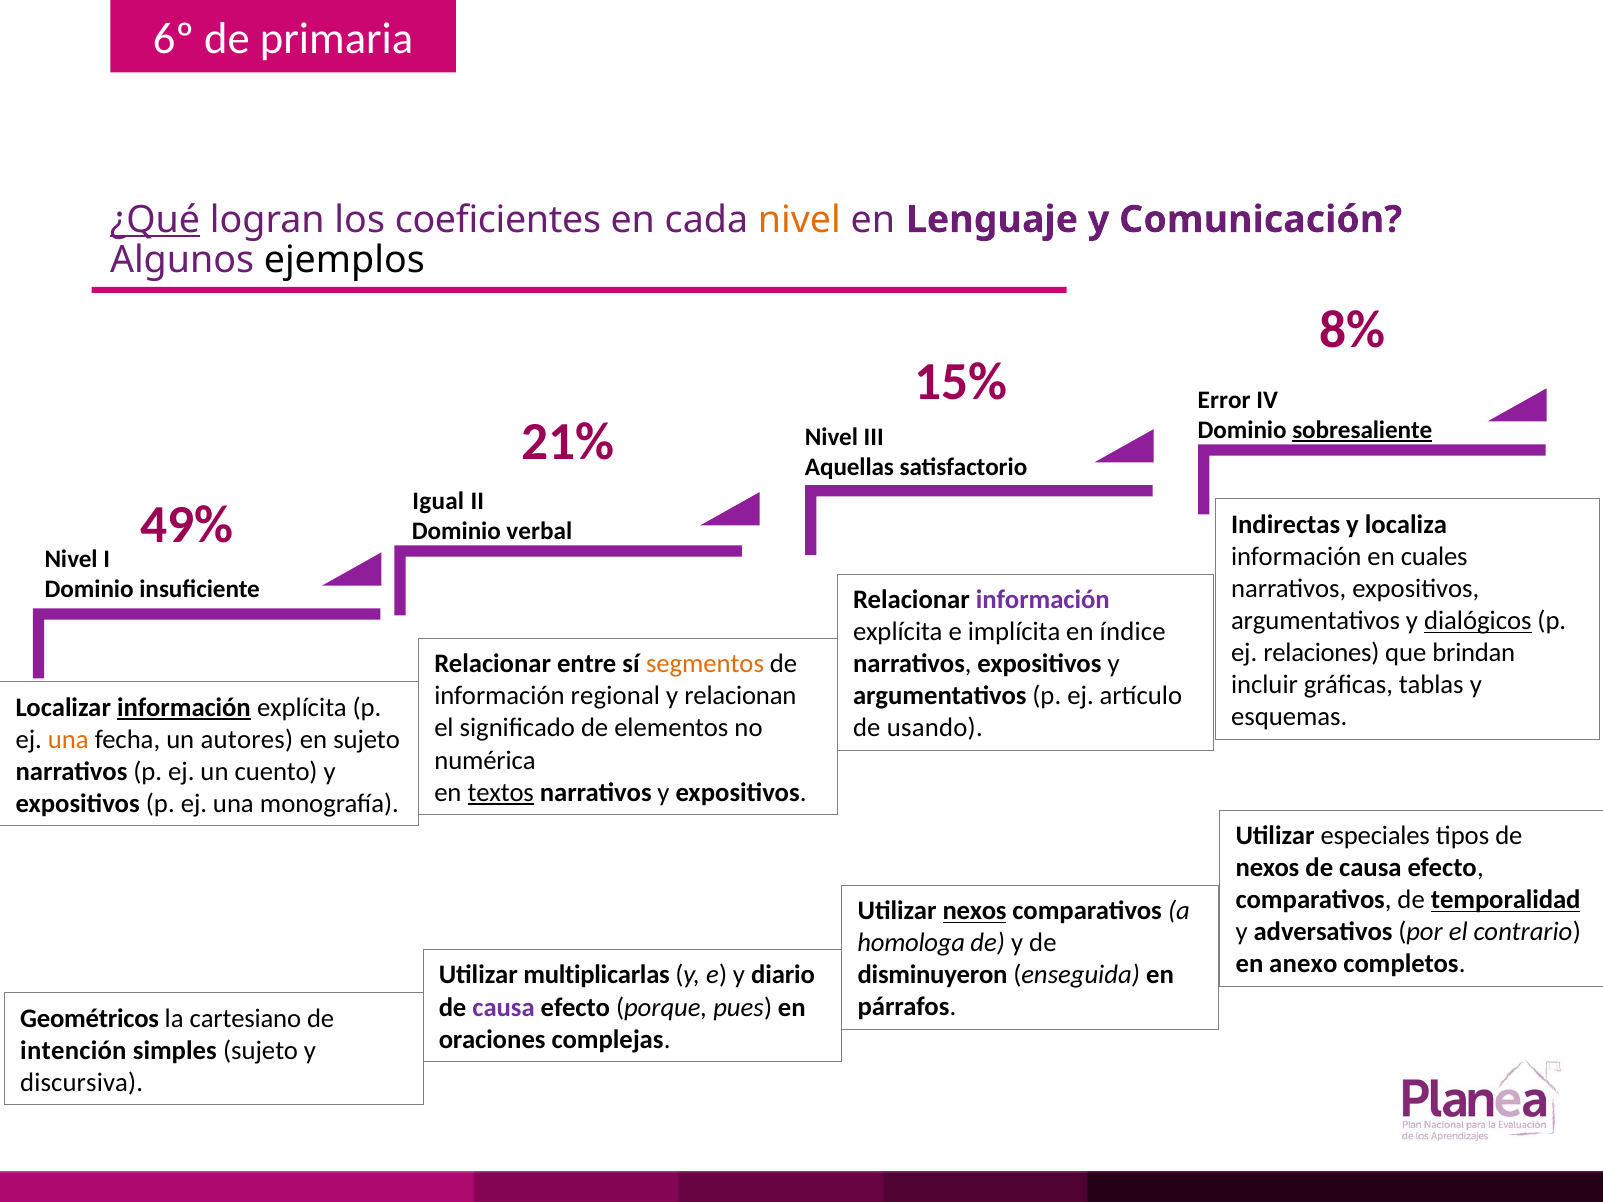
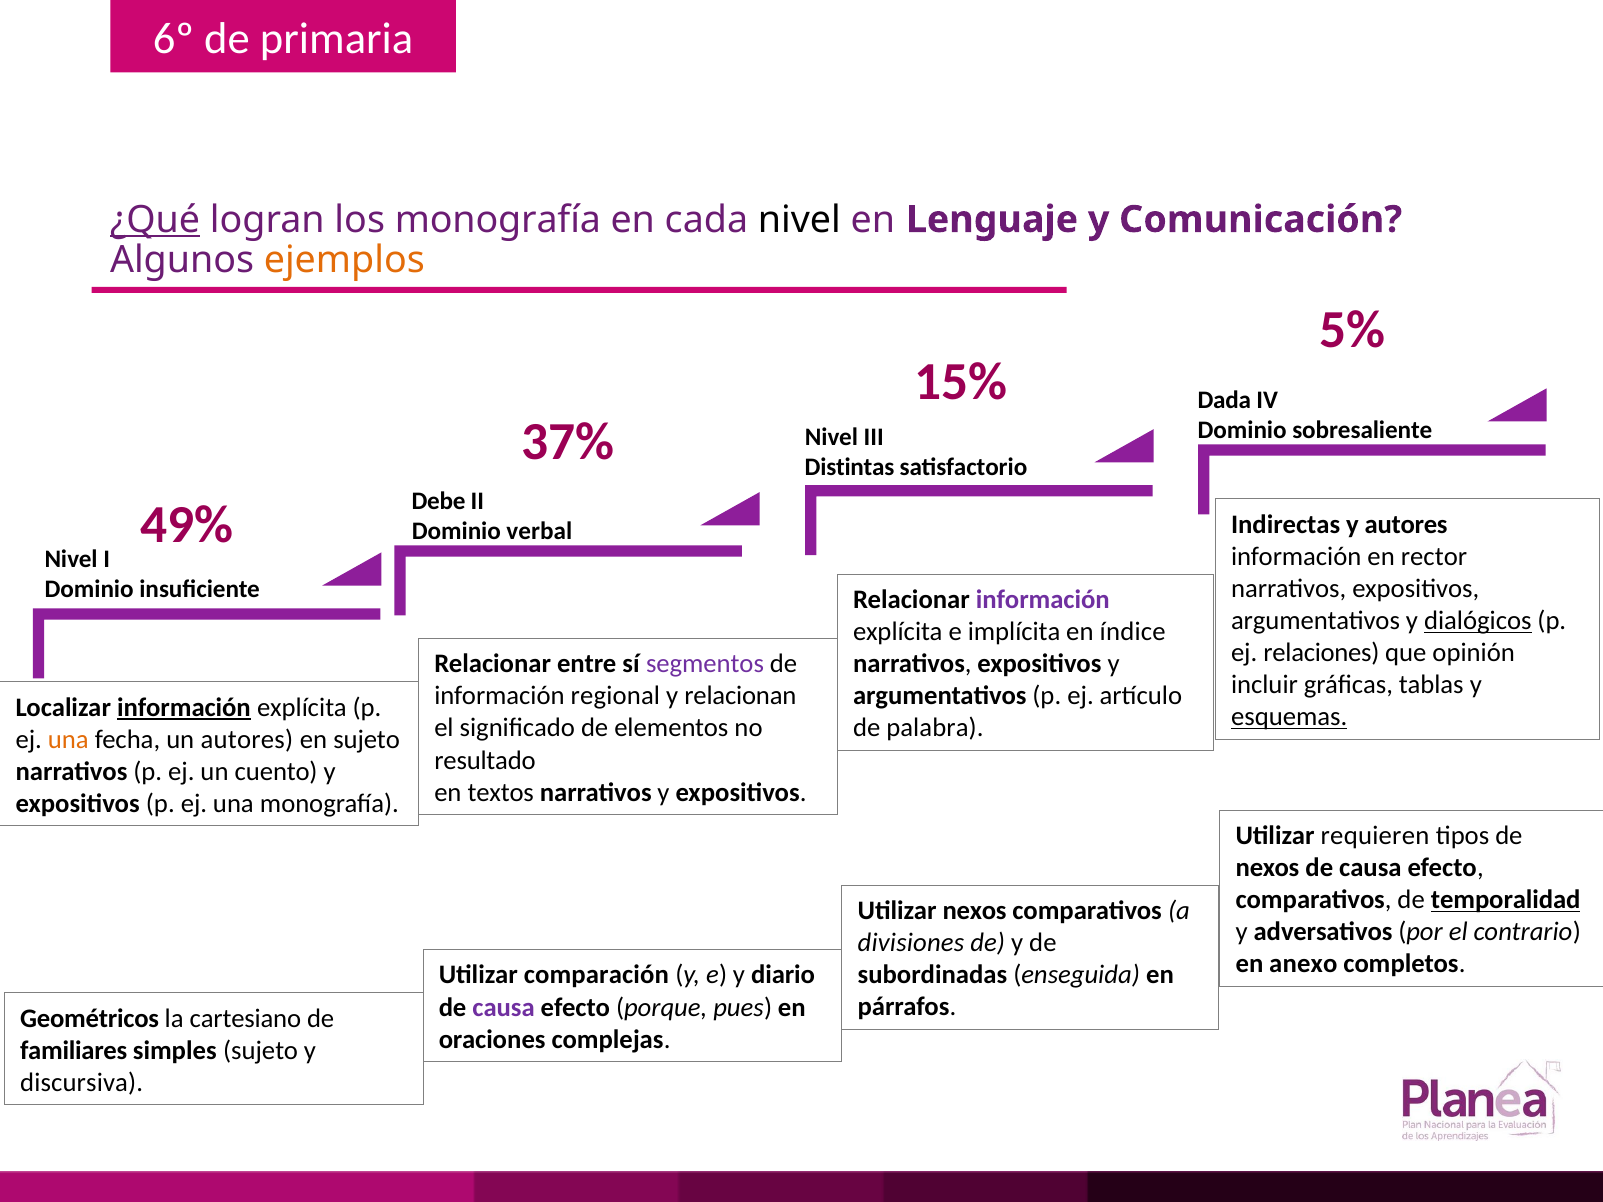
los coeficientes: coeficientes -> monografía
nivel at (799, 220) colour: orange -> black
ejemplos colour: black -> orange
8%: 8% -> 5%
Error: Error -> Dada
sobresaliente underline: present -> none
21%: 21% -> 37%
Aquellas: Aquellas -> Distintas
Igual: Igual -> Debe
y localiza: localiza -> autores
cuales: cuales -> rector
brindan: brindan -> opinión
segmentos colour: orange -> purple
esquemas underline: none -> present
usando: usando -> palabra
numérica: numérica -> resultado
textos underline: present -> none
especiales: especiales -> requieren
nexos at (975, 911) underline: present -> none
homologa: homologa -> divisiones
multiplicarlas: multiplicarlas -> comparación
disminuyeron: disminuyeron -> subordinadas
intención: intención -> familiares
